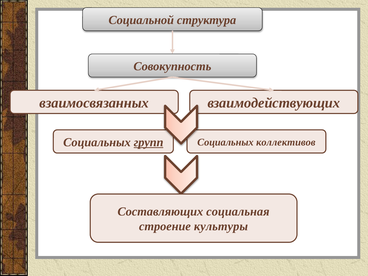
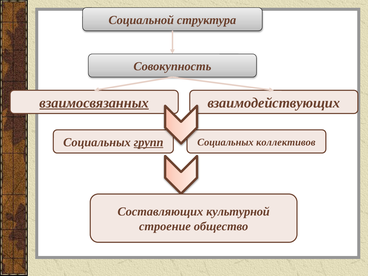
взаимосвязанных underline: none -> present
социальная: социальная -> культурной
культуры: культуры -> общество
